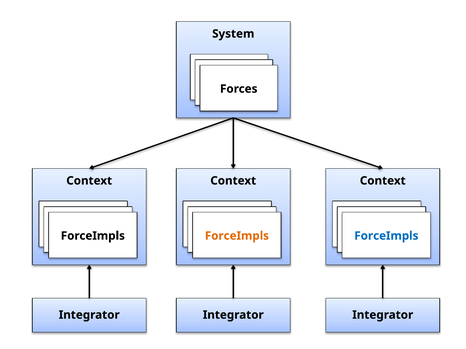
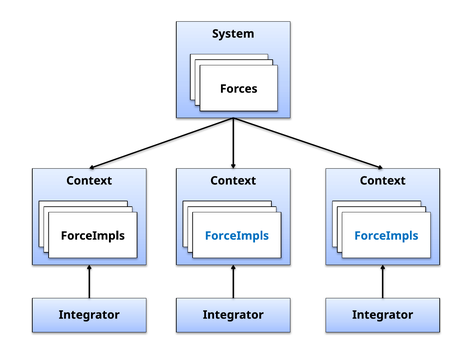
ForceImpls at (237, 236) colour: orange -> blue
